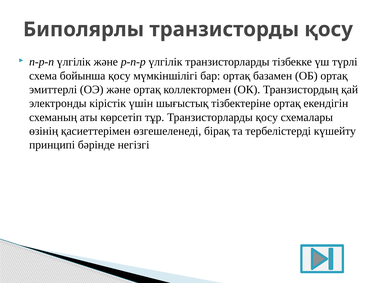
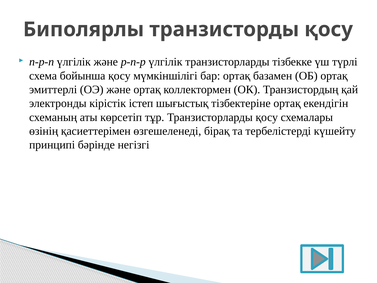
үшін: үшін -> істеп
